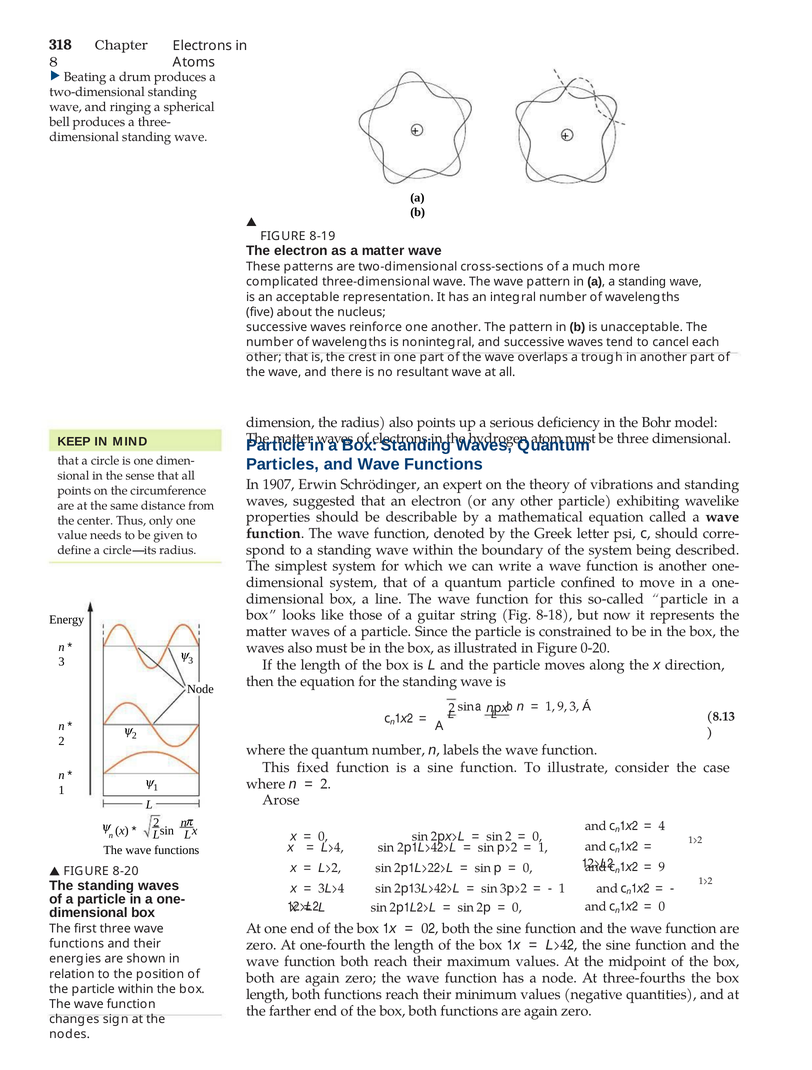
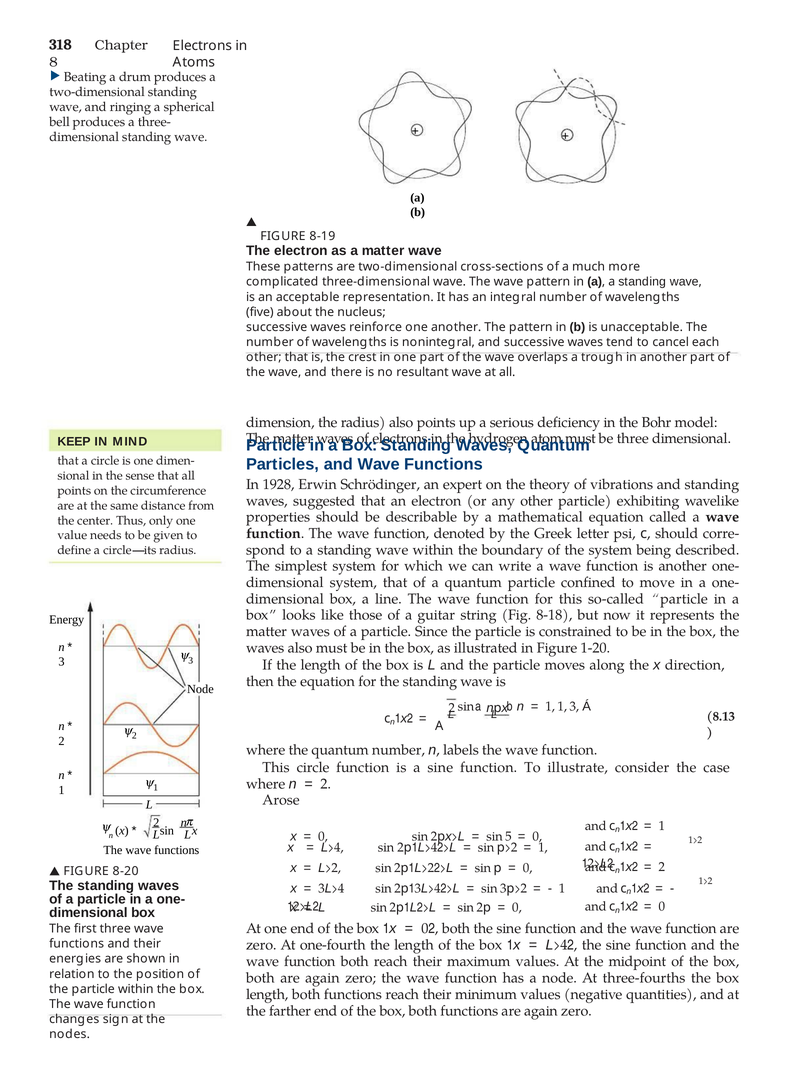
1907: 1907 -> 1928
0-20: 0-20 -> 1-20
1 9: 9 -> 1
This fixed: fixed -> circle
4 at (662, 826): 4 -> 1
sin 2: 2 -> 5
9 at (662, 867): 9 -> 2
